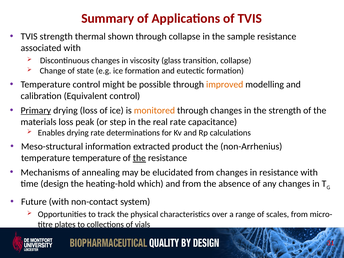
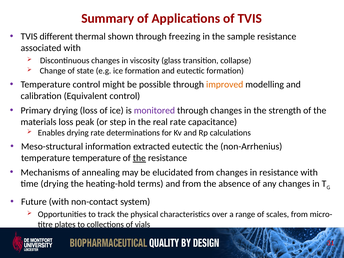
TVIS strength: strength -> different
through collapse: collapse -> freezing
Primary underline: present -> none
monitored colour: orange -> purple
extracted product: product -> eutectic
time design: design -> drying
which: which -> terms
